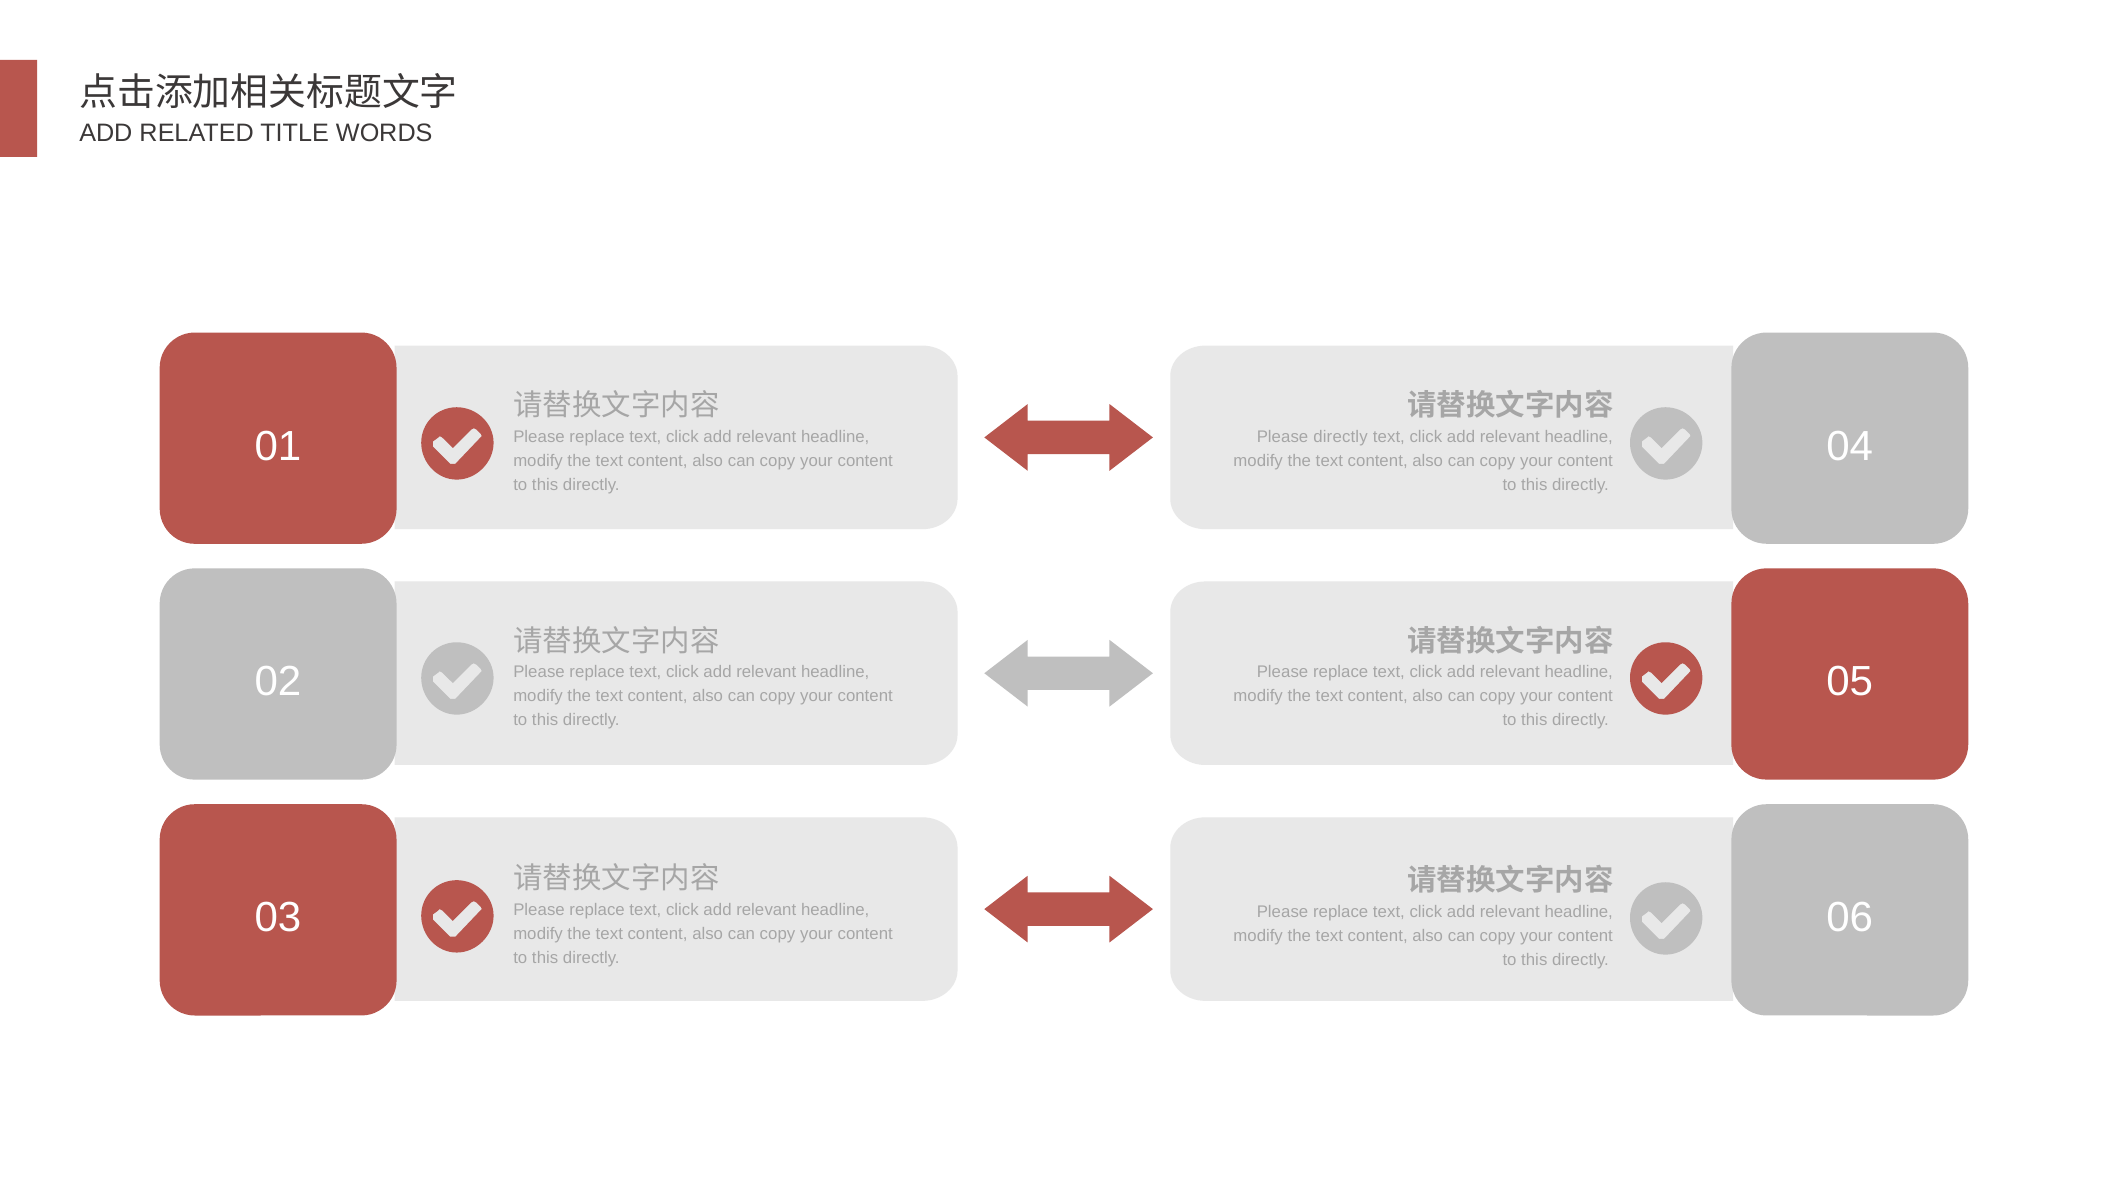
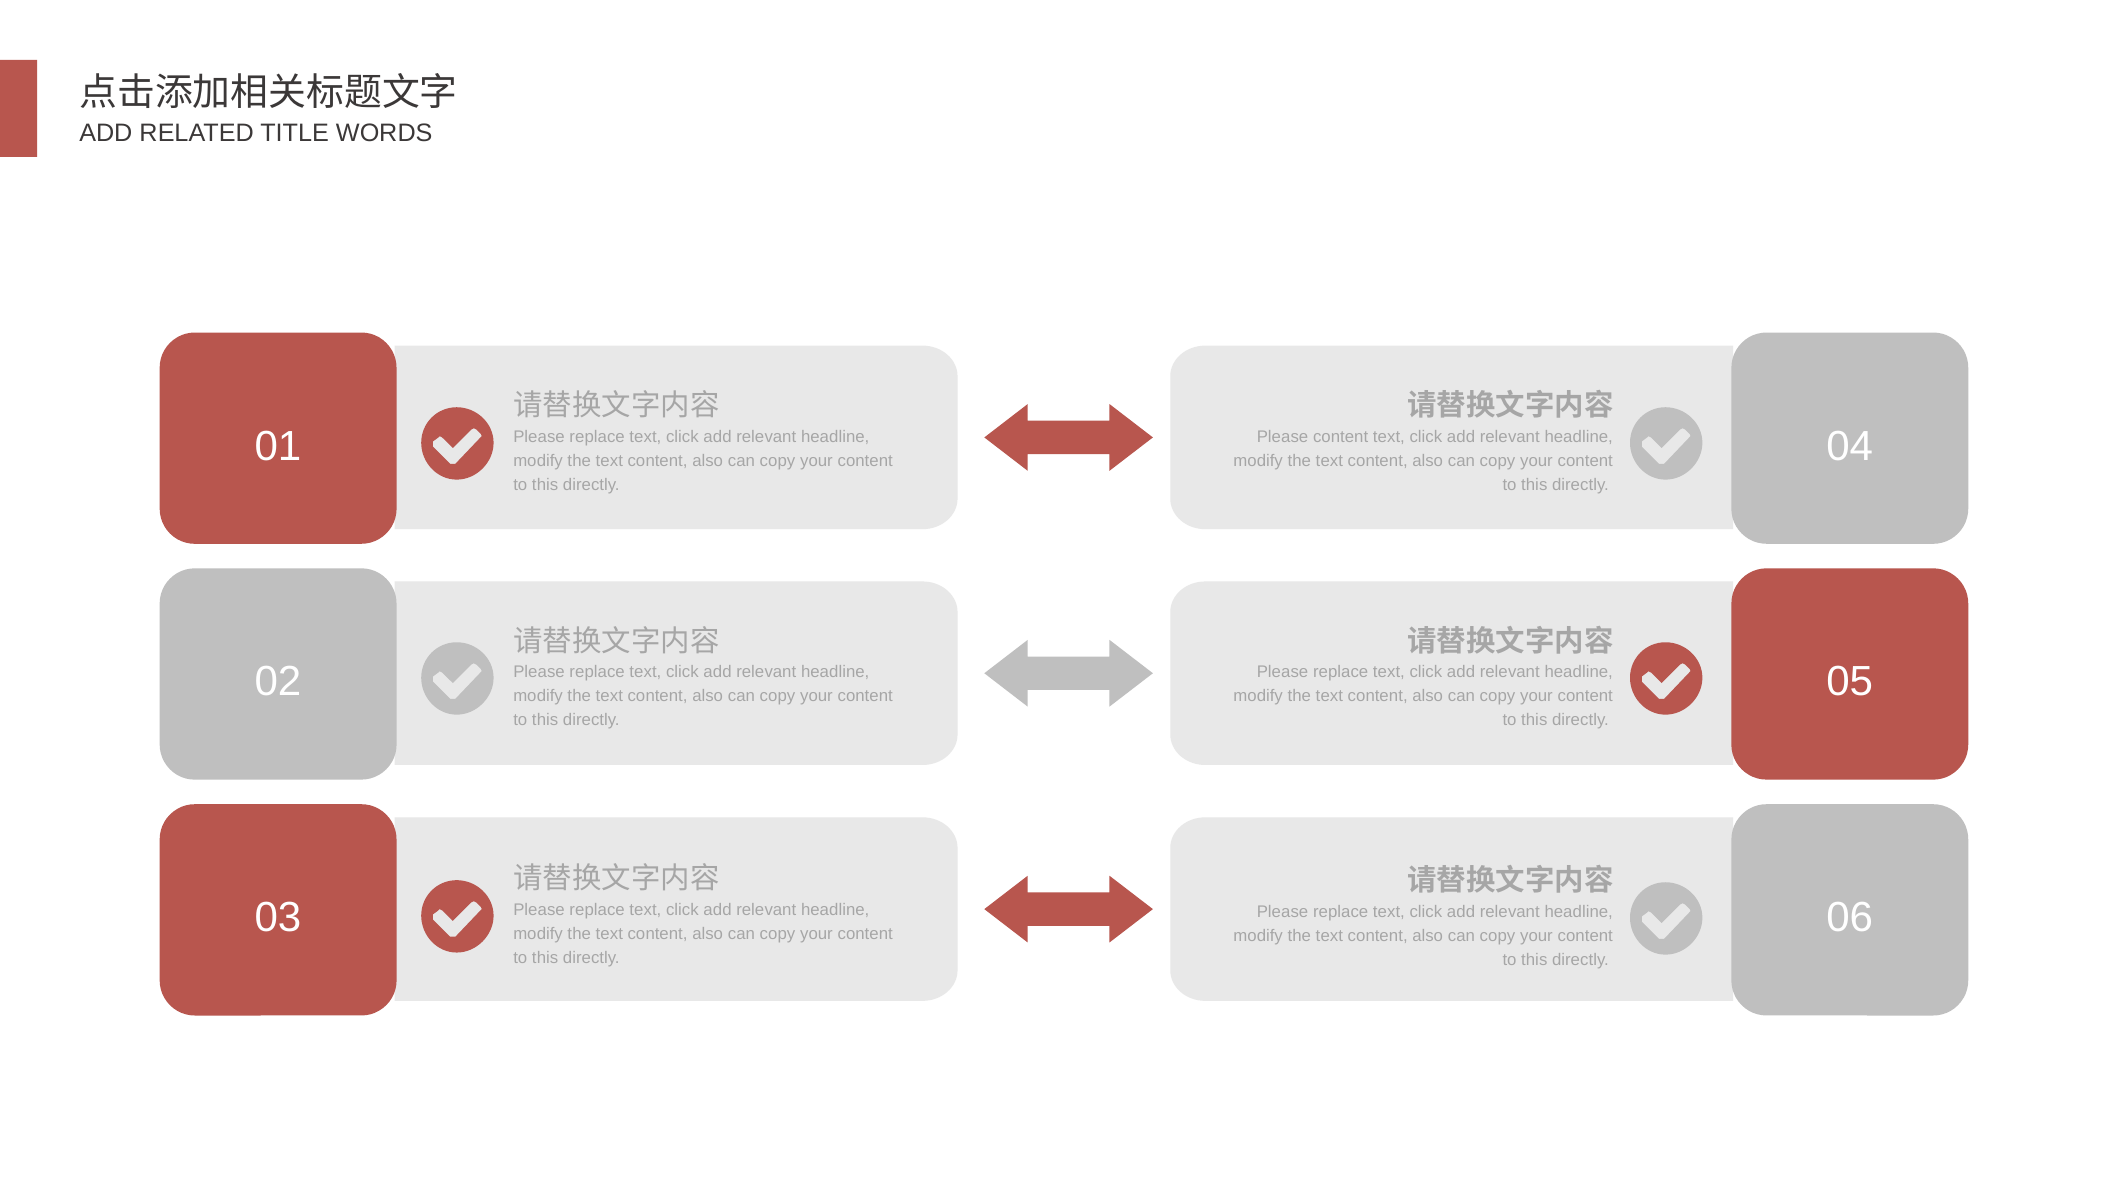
Please directly: directly -> content
